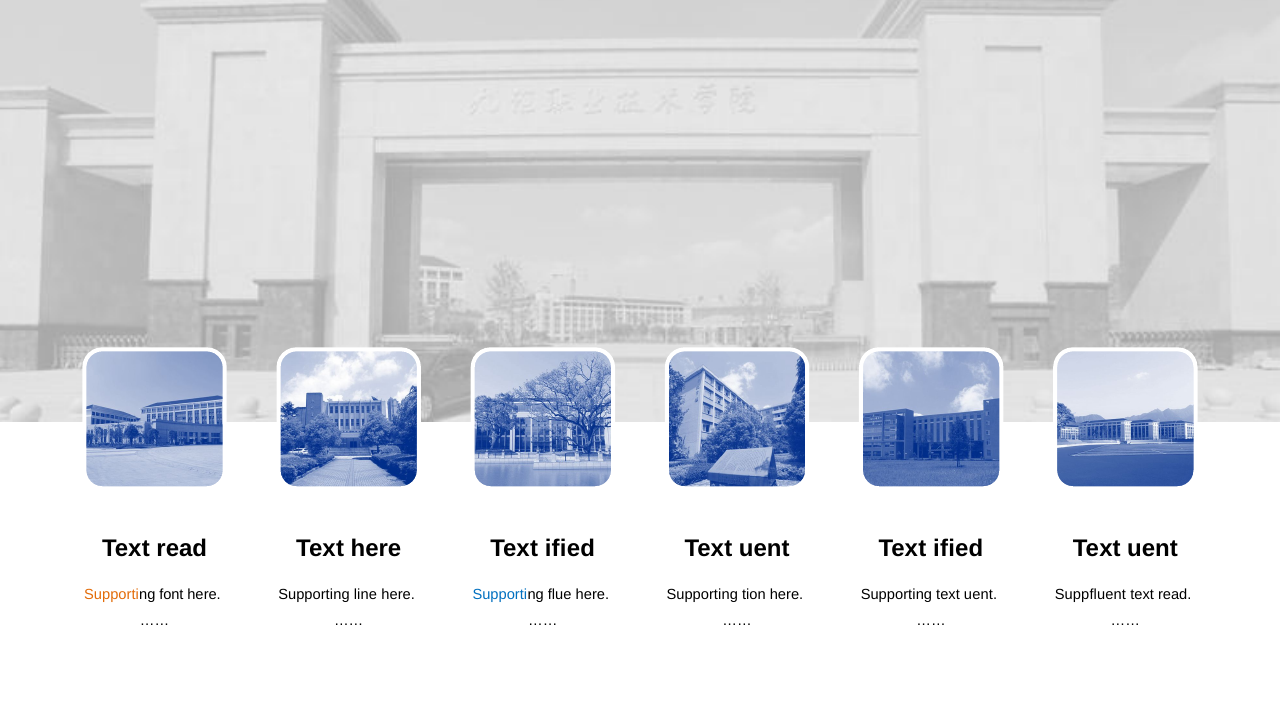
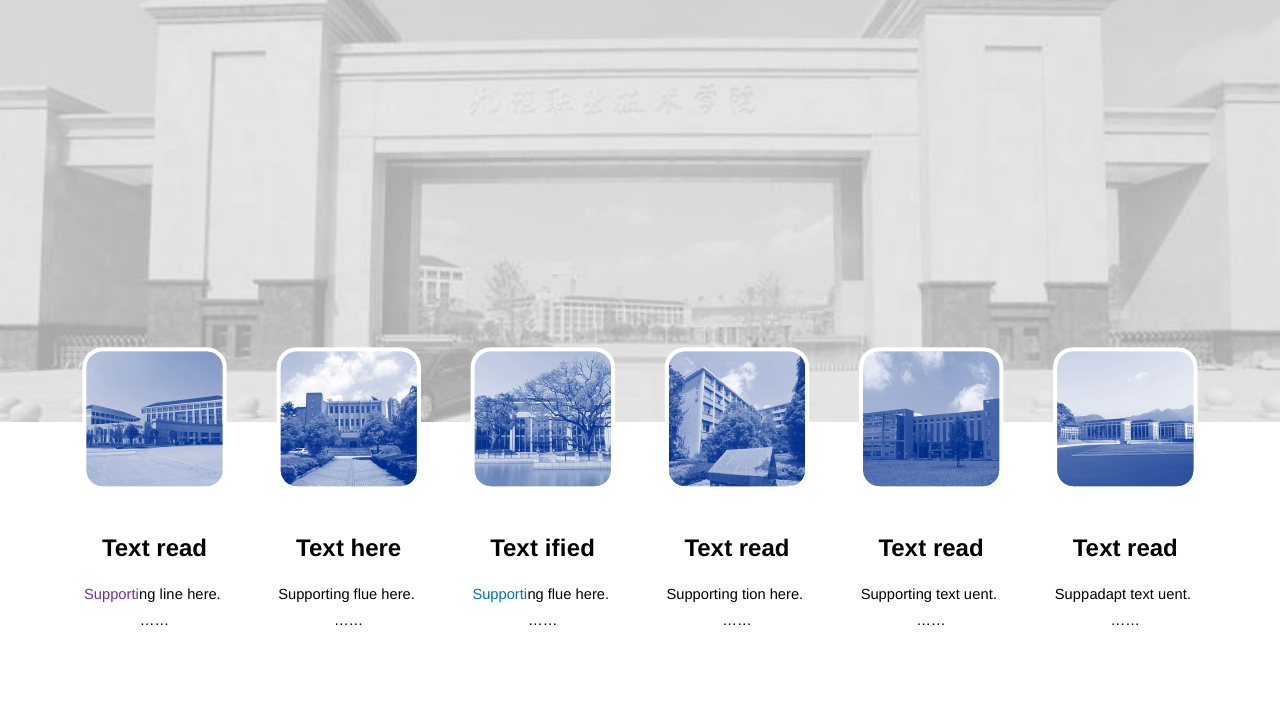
uent at (764, 549): uent -> read
ified at (958, 549): ified -> read
xt uent: uent -> read
Supporti at (112, 595) colour: orange -> purple
font: font -> line
line at (365, 595): line -> flue
fluent: fluent -> adapt
read at (1175, 595): read -> uent
